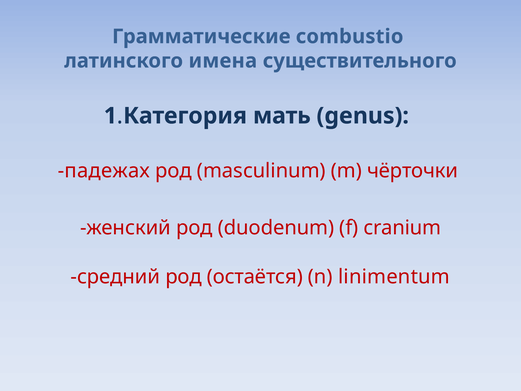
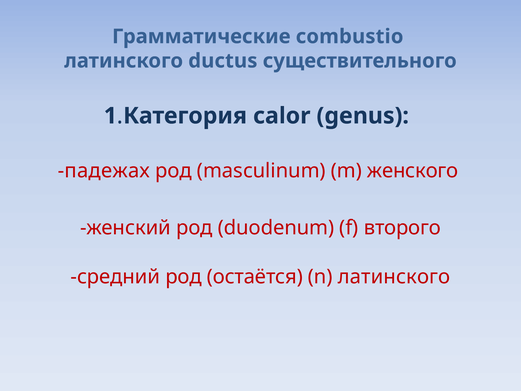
имена: имена -> ductus
мать: мать -> calor
чёрточки: чёрточки -> женского
cranium: cranium -> второго
n linimentum: linimentum -> латинского
